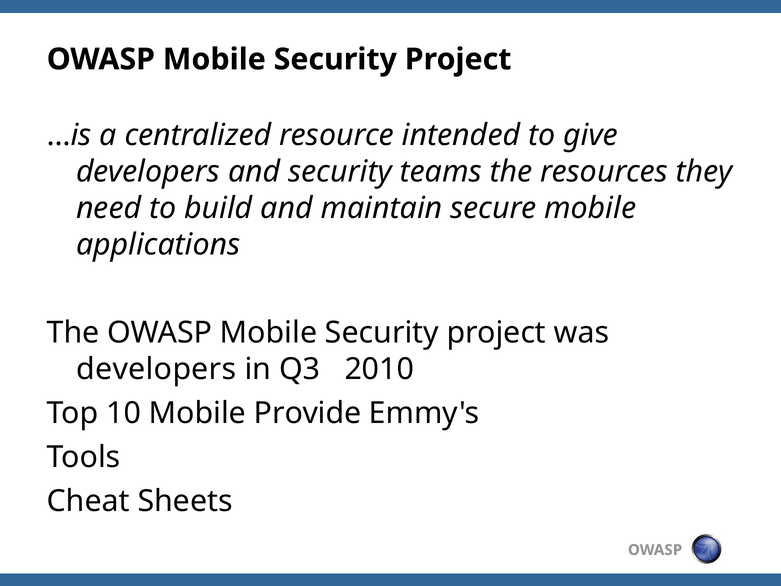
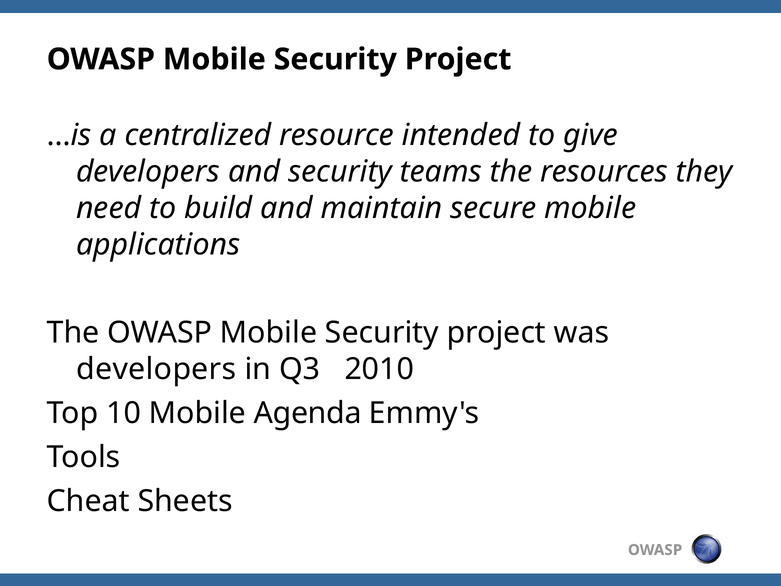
Provide: Provide -> Agenda
